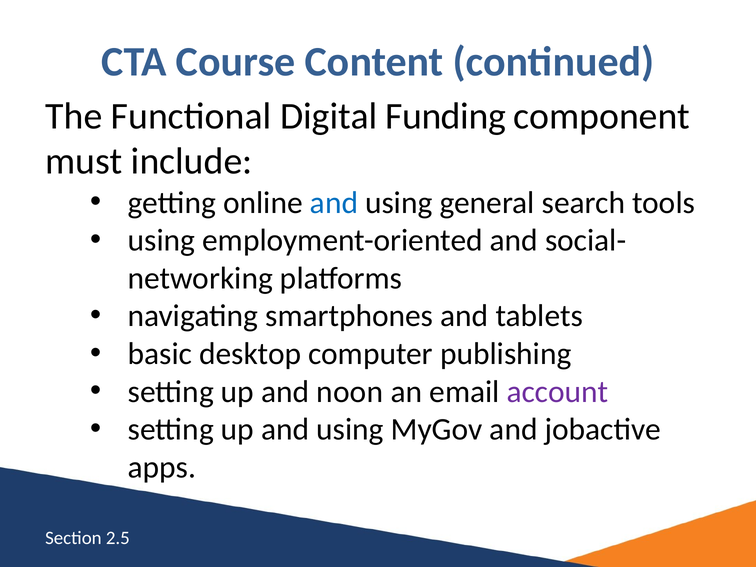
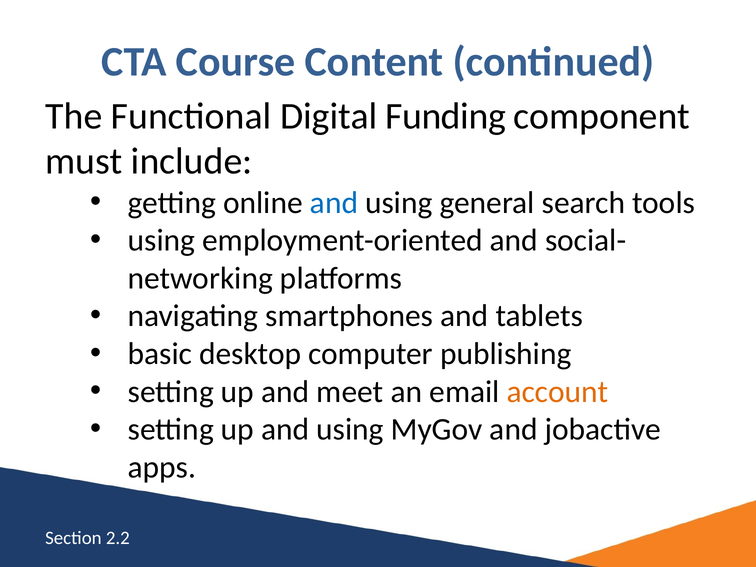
noon: noon -> meet
account colour: purple -> orange
2.5: 2.5 -> 2.2
